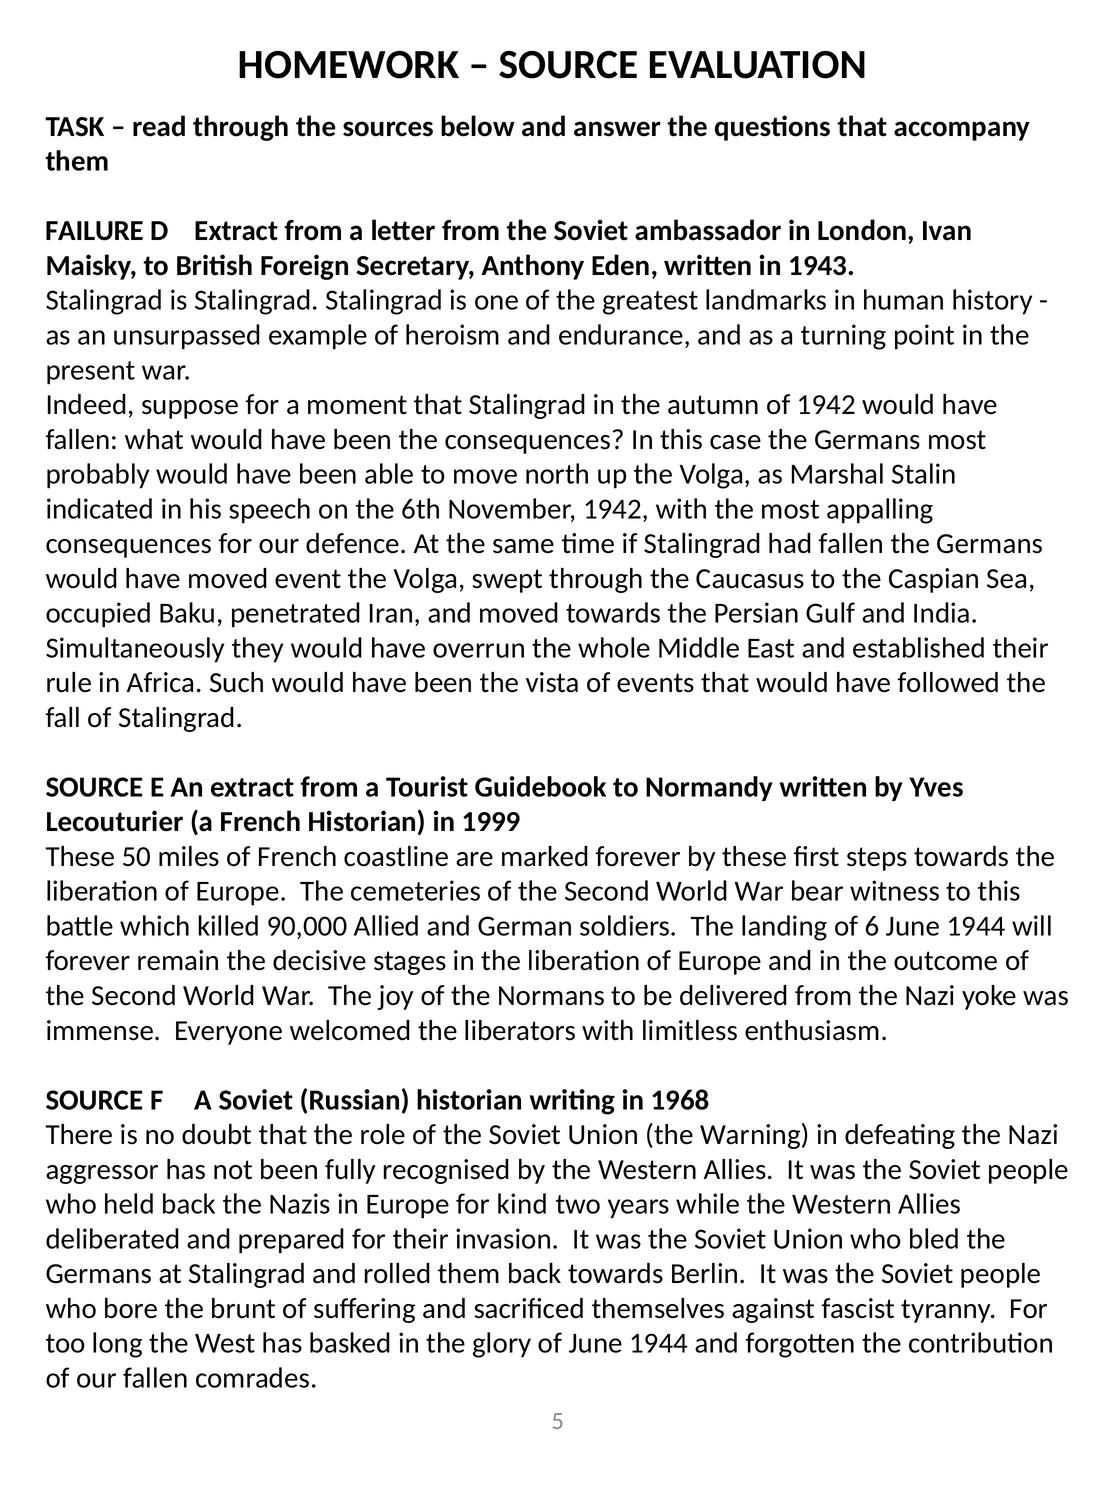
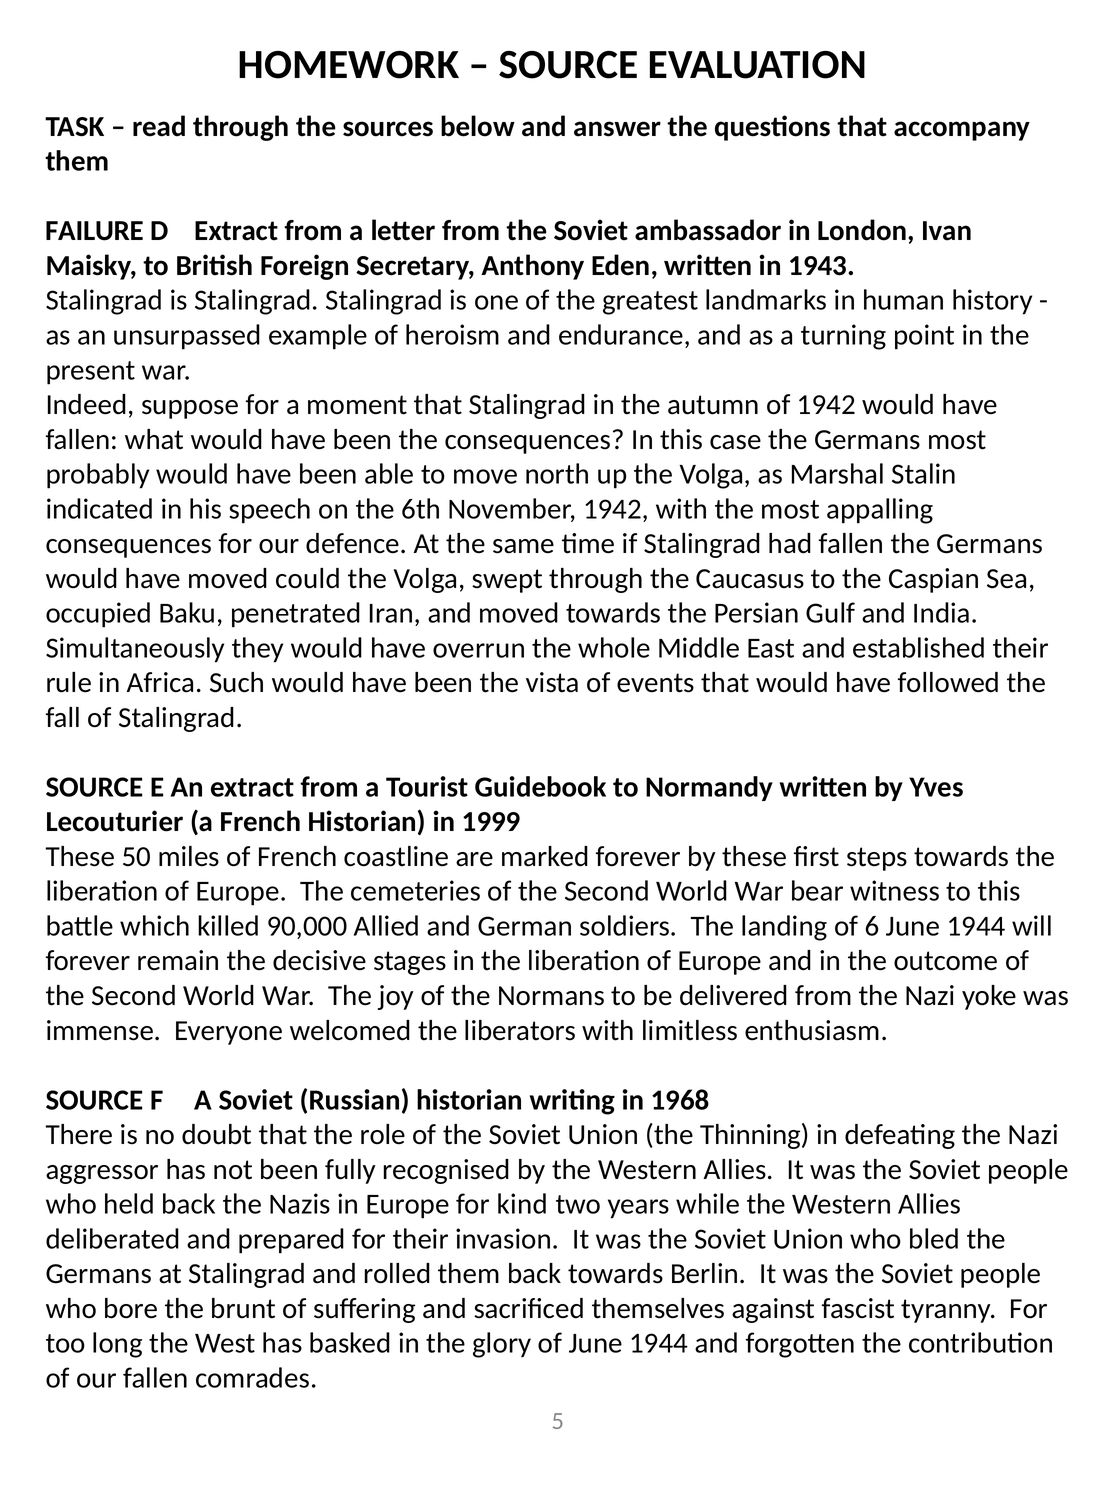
event: event -> could
Warning: Warning -> Thinning
